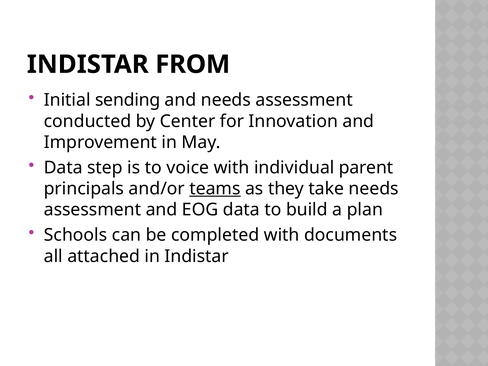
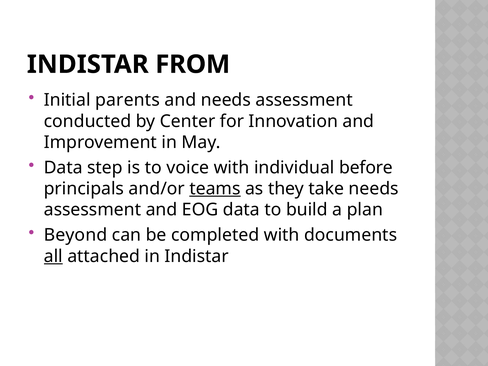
sending: sending -> parents
parent: parent -> before
Schools: Schools -> Beyond
all underline: none -> present
